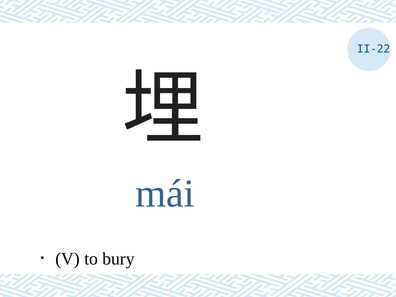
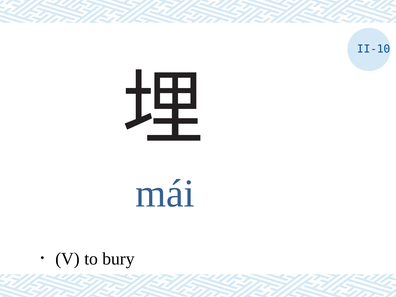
II-22: II-22 -> II-10
